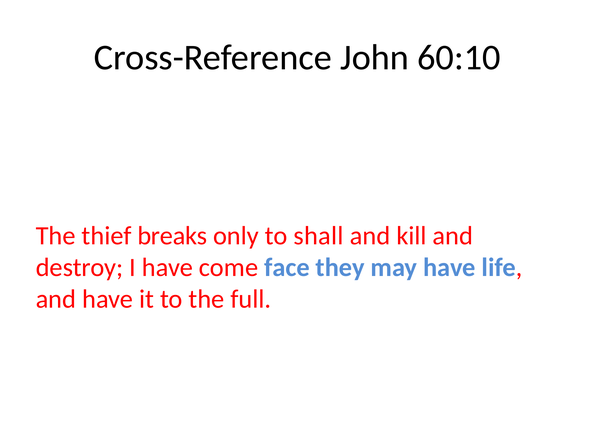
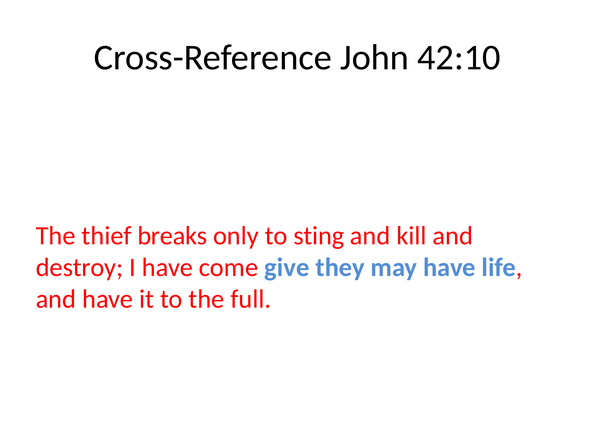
60:10: 60:10 -> 42:10
shall: shall -> sting
face: face -> give
